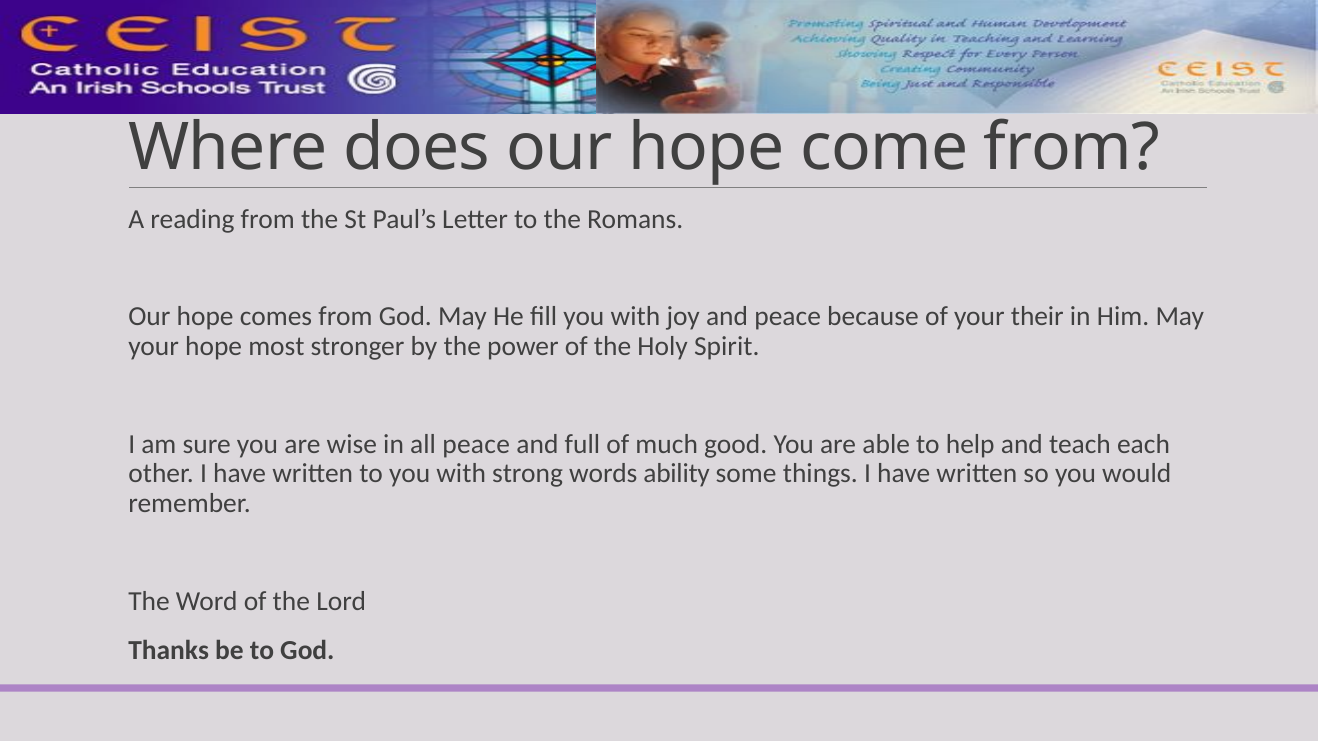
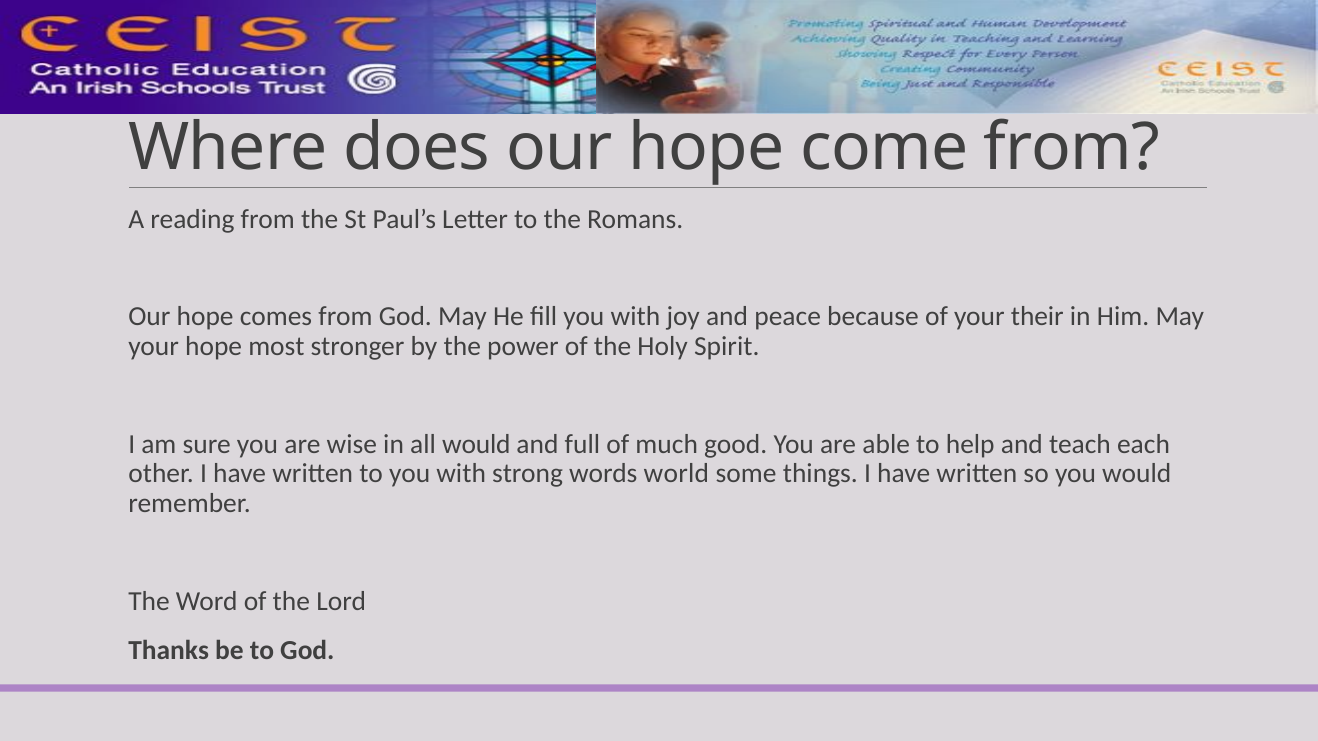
all peace: peace -> would
ability: ability -> world
